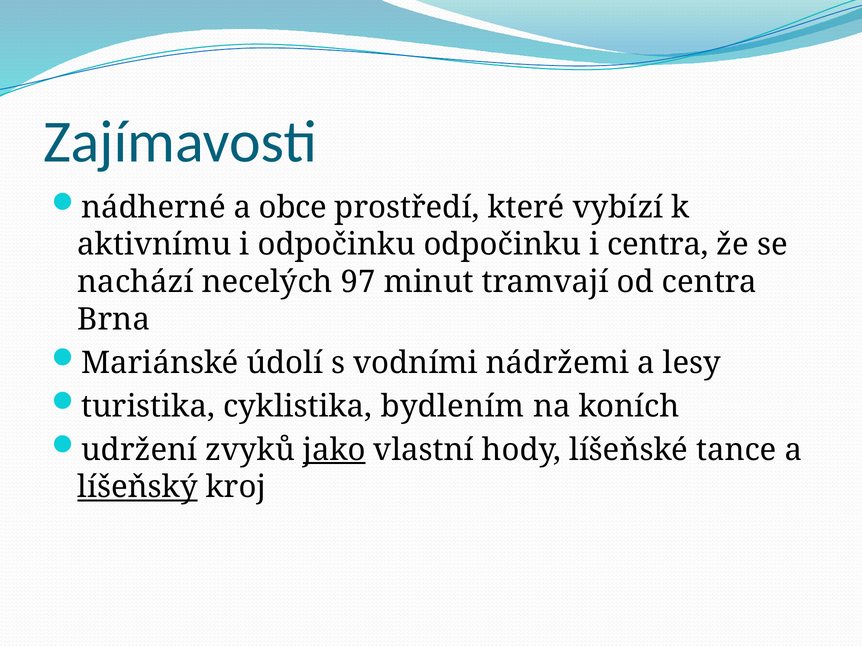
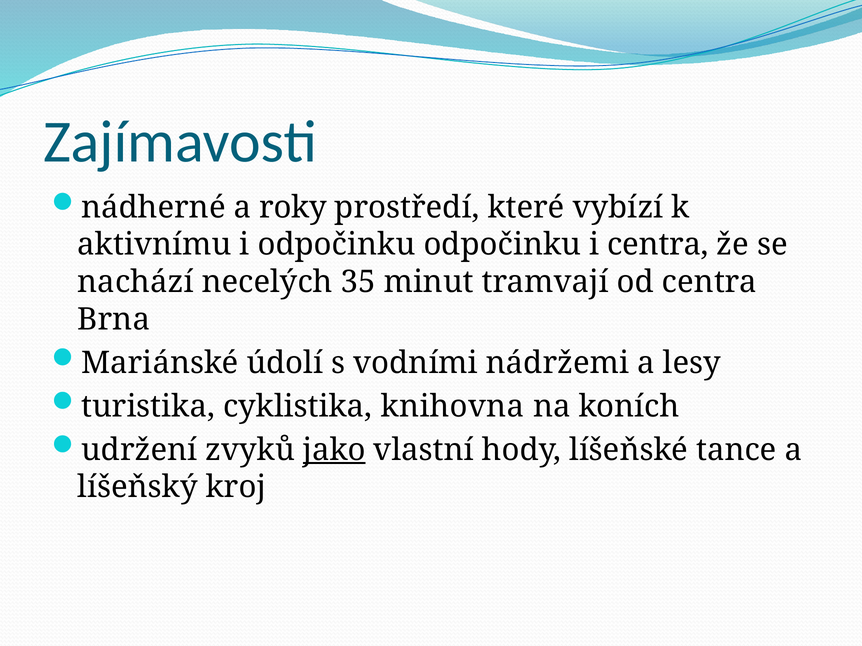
obce: obce -> roky
97: 97 -> 35
bydlením: bydlením -> knihovna
líšeňský underline: present -> none
